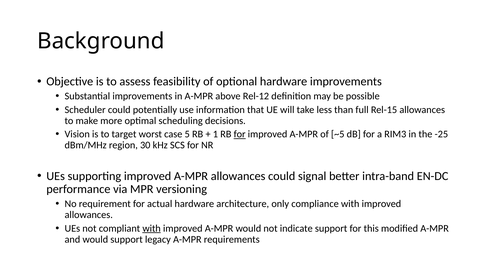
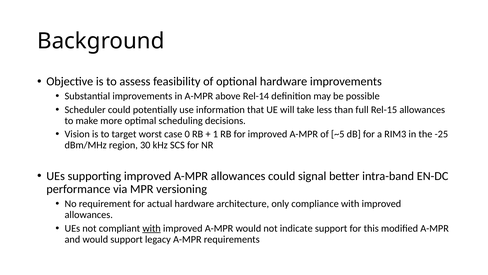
Rel-12: Rel-12 -> Rel-14
5: 5 -> 0
for at (240, 134) underline: present -> none
